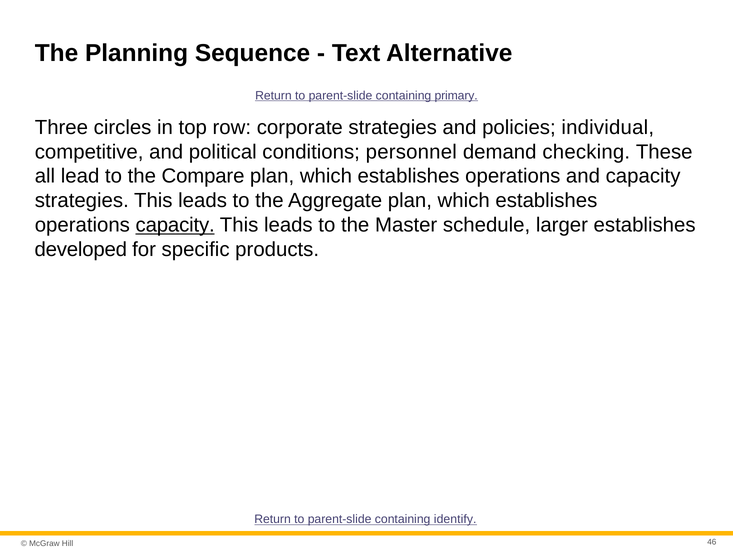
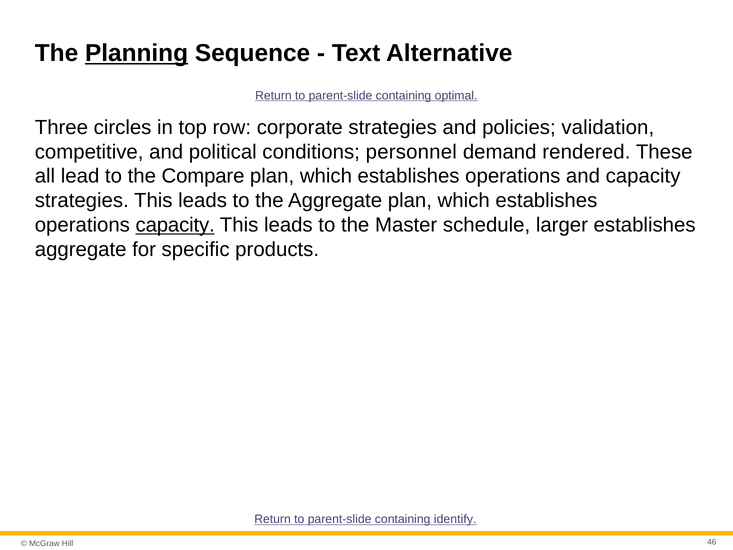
Planning underline: none -> present
primary: primary -> optimal
individual: individual -> validation
checking: checking -> rendered
developed at (81, 249): developed -> aggregate
